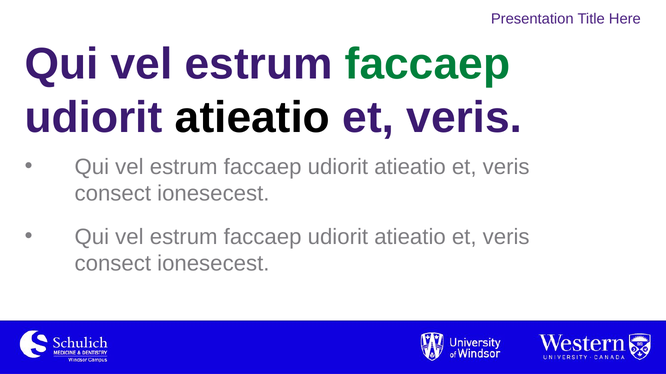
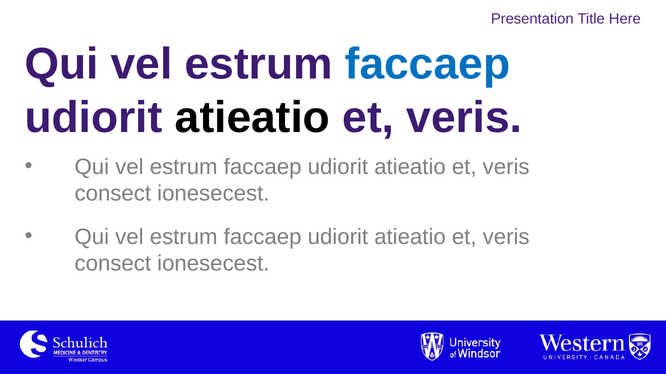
faccaep at (427, 64) colour: green -> blue
